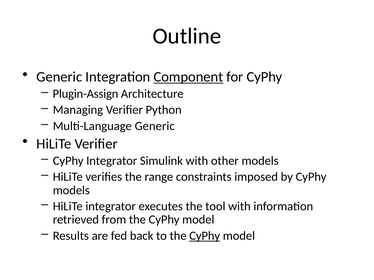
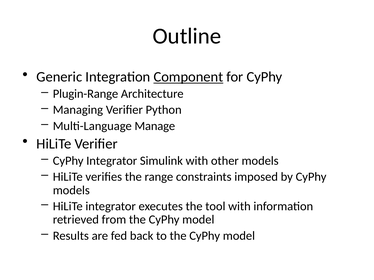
Plugin-Assign: Plugin-Assign -> Plugin-Range
Multi-Language Generic: Generic -> Manage
CyPhy at (205, 236) underline: present -> none
